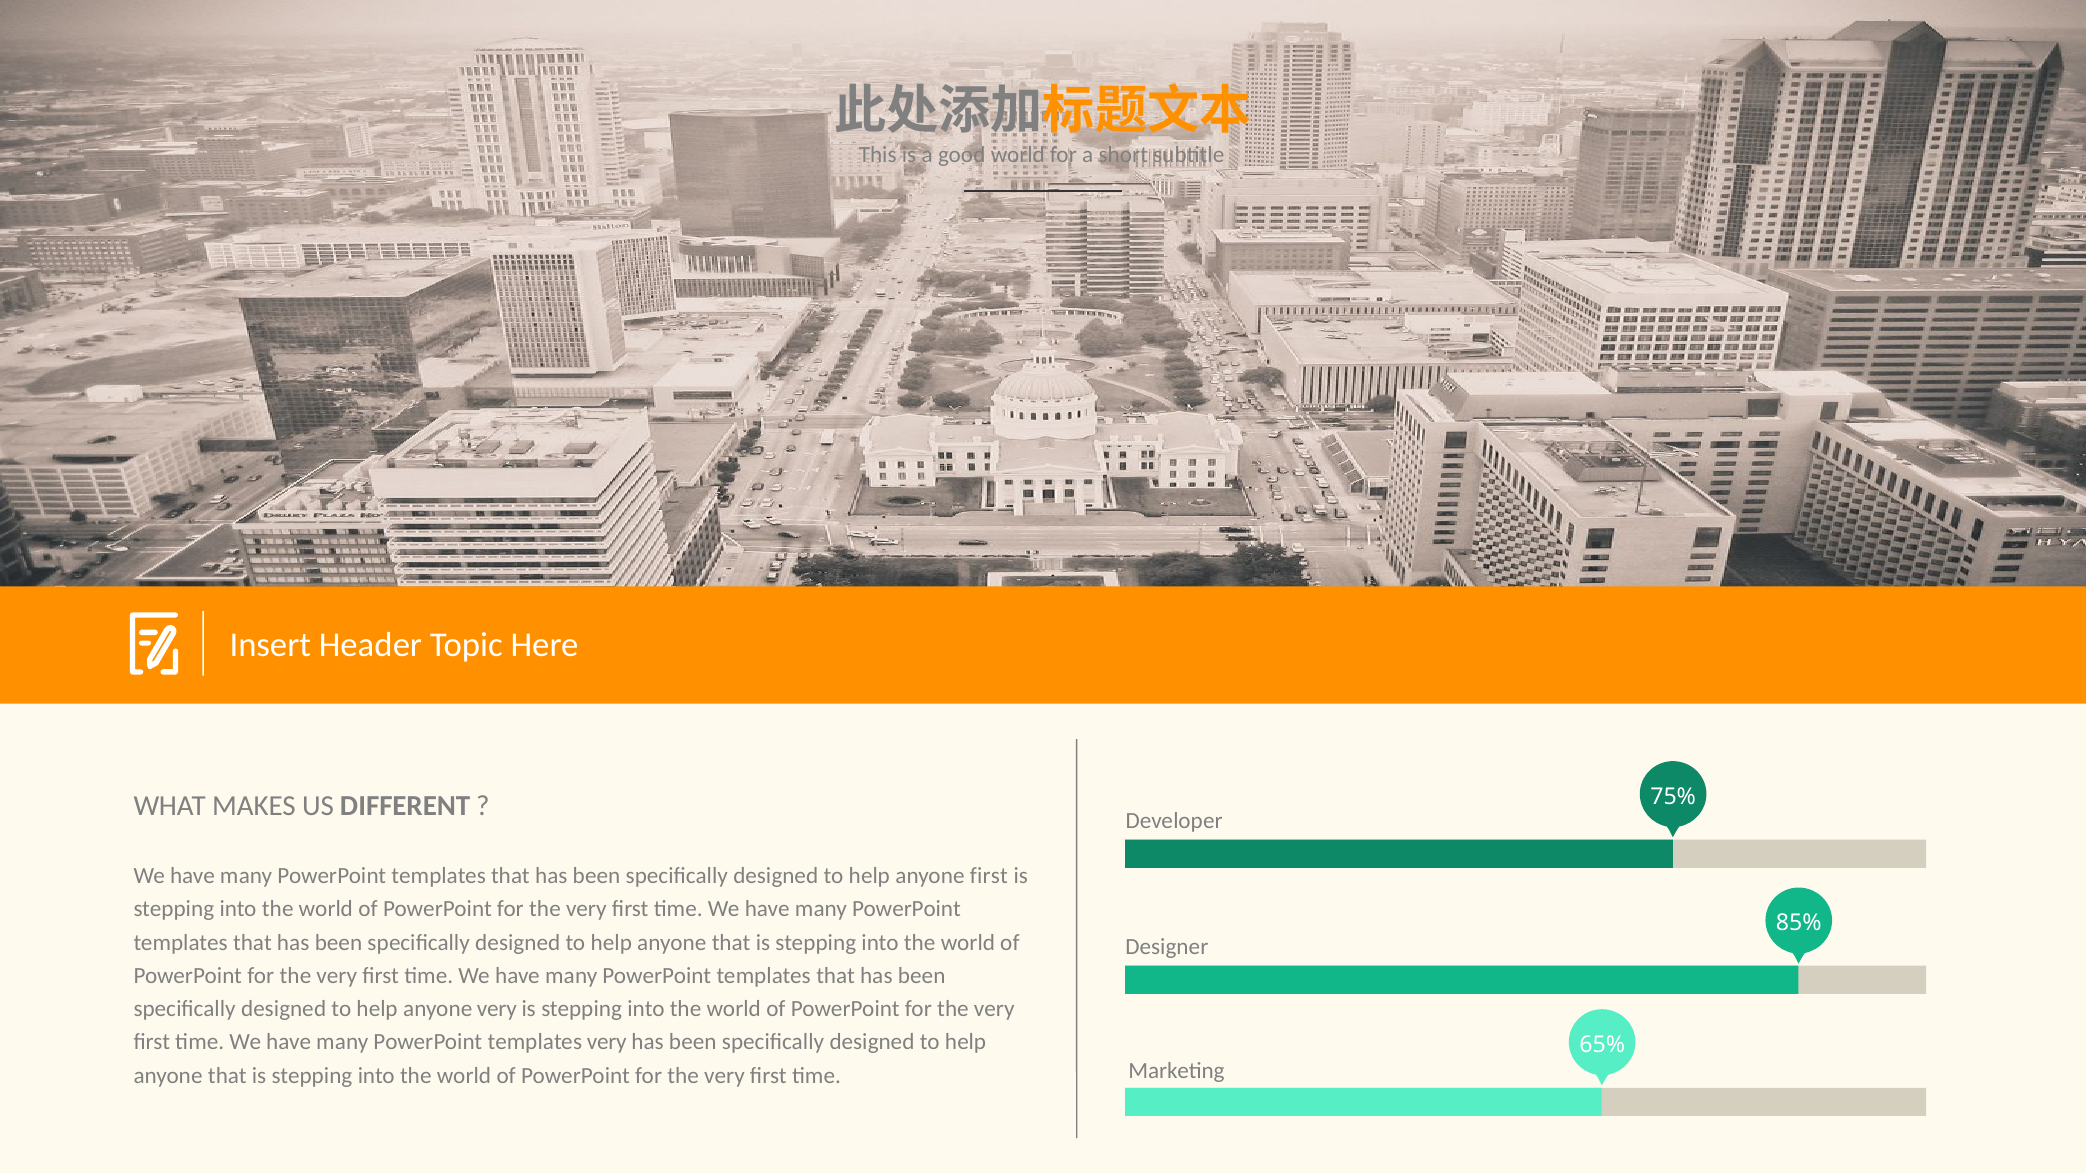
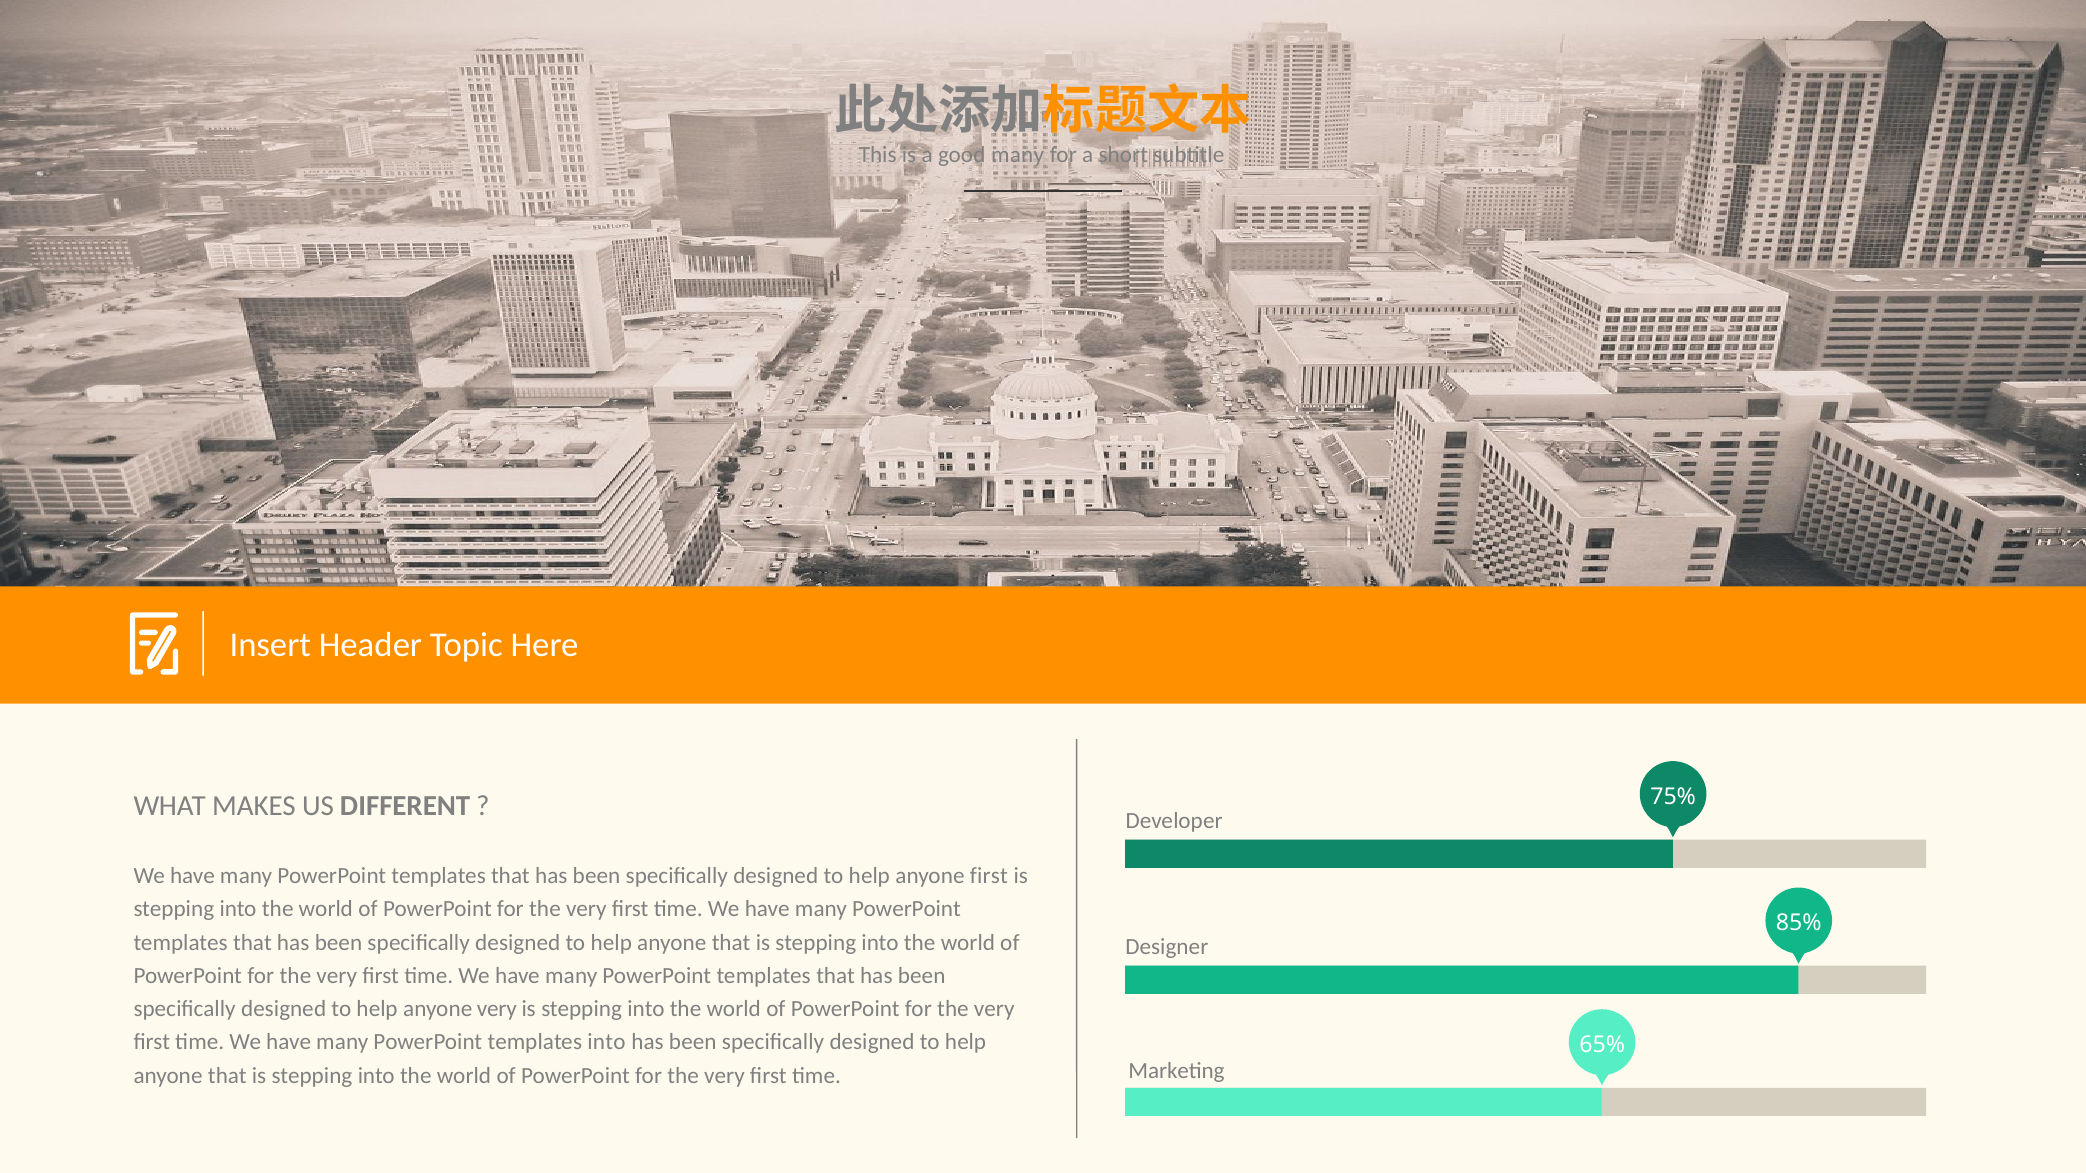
good world: world -> many
templates very: very -> into
